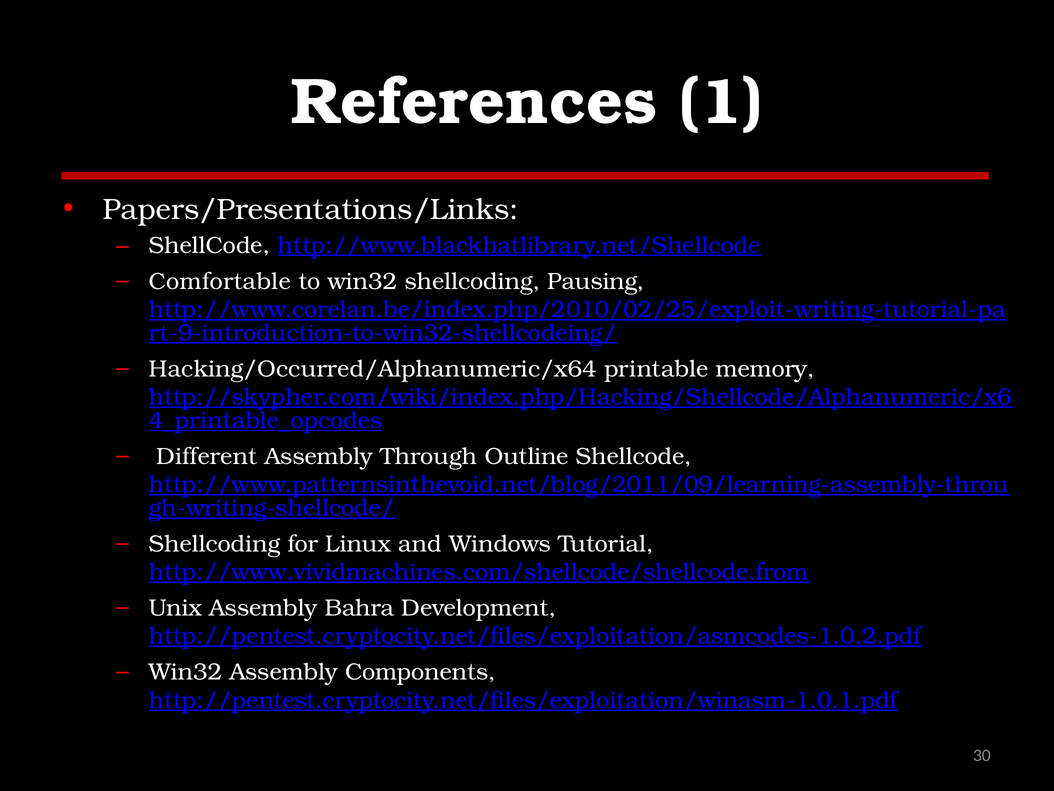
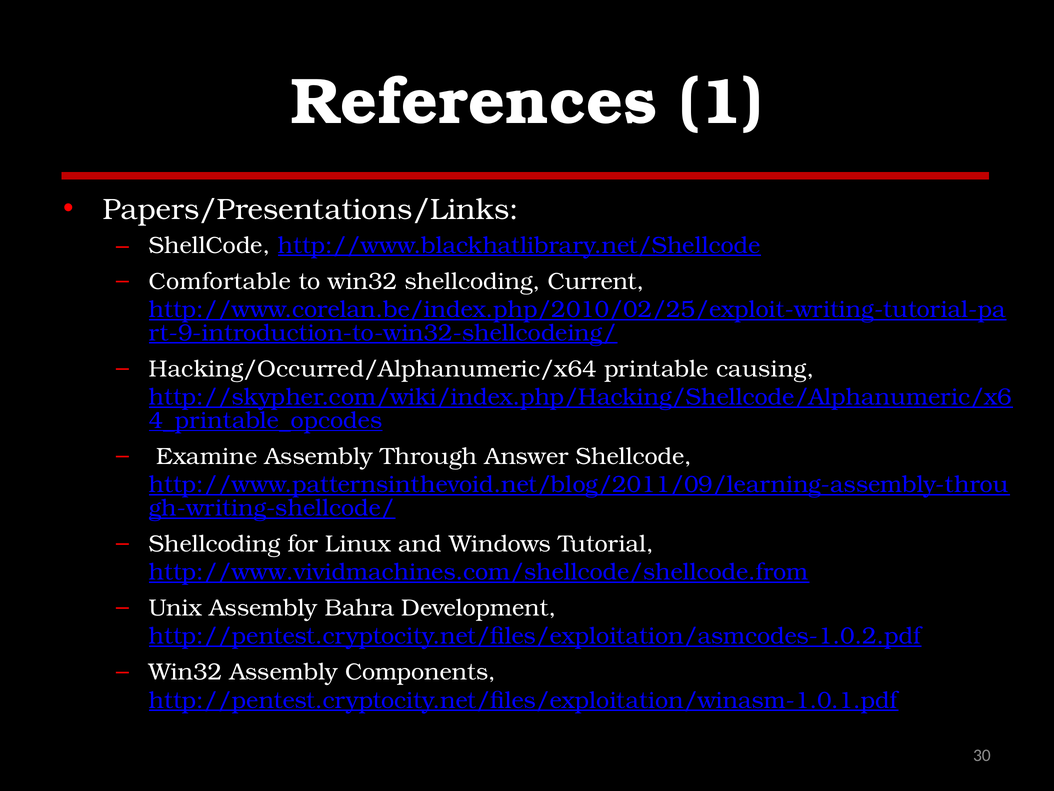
Pausing: Pausing -> Current
memory: memory -> causing
Different: Different -> Examine
Outline: Outline -> Answer
